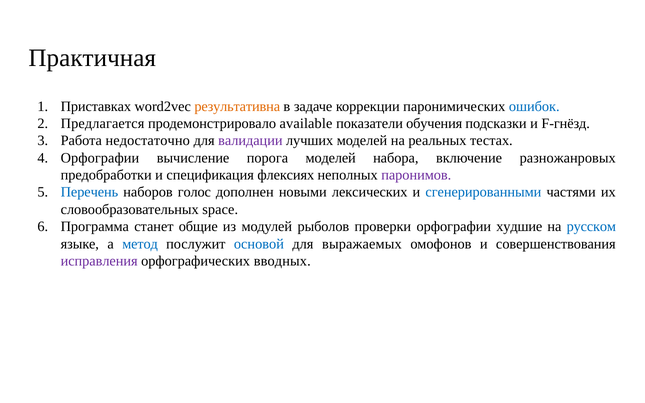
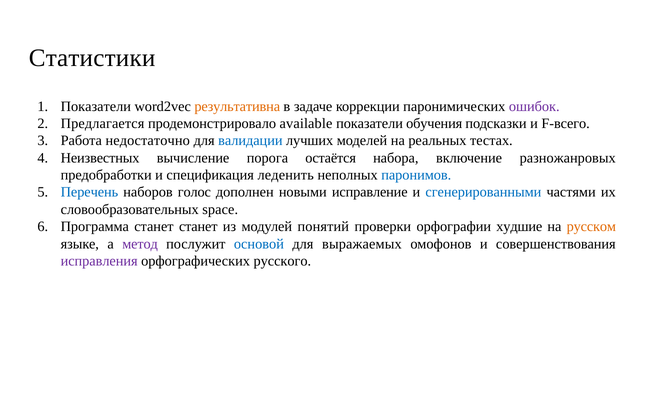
Практичная: Практичная -> Статистики
Приставках at (96, 106): Приставках -> Показатели
ошибок colour: blue -> purple
F-гнёзд: F-гнёзд -> F-всего
валидации colour: purple -> blue
Орфографии at (100, 158): Орфографии -> Неизвестных
порога моделей: моделей -> остаётся
флексиях: флексиях -> леденить
паронимов colour: purple -> blue
лексических: лексических -> исправление
станет общие: общие -> станет
рыболов: рыболов -> понятий
русском colour: blue -> orange
метод colour: blue -> purple
вводных: вводных -> русского
